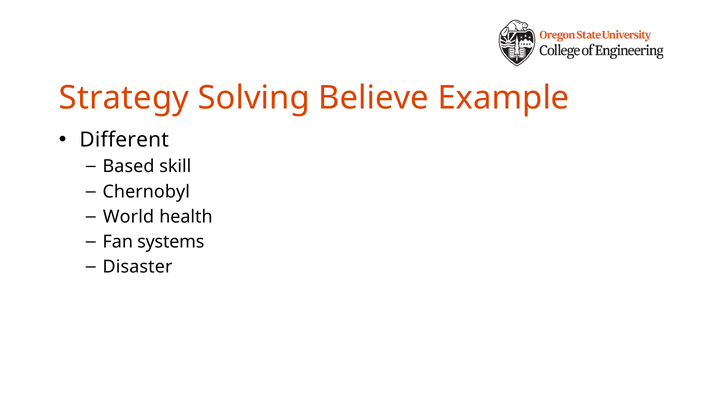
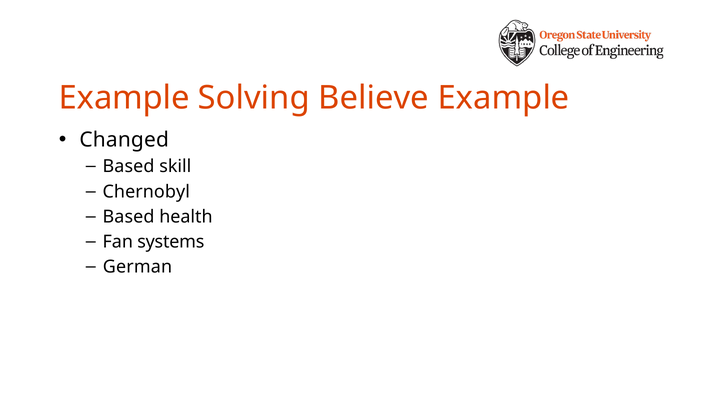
Strategy at (124, 98): Strategy -> Example
Different: Different -> Changed
World at (129, 217): World -> Based
Disaster: Disaster -> German
